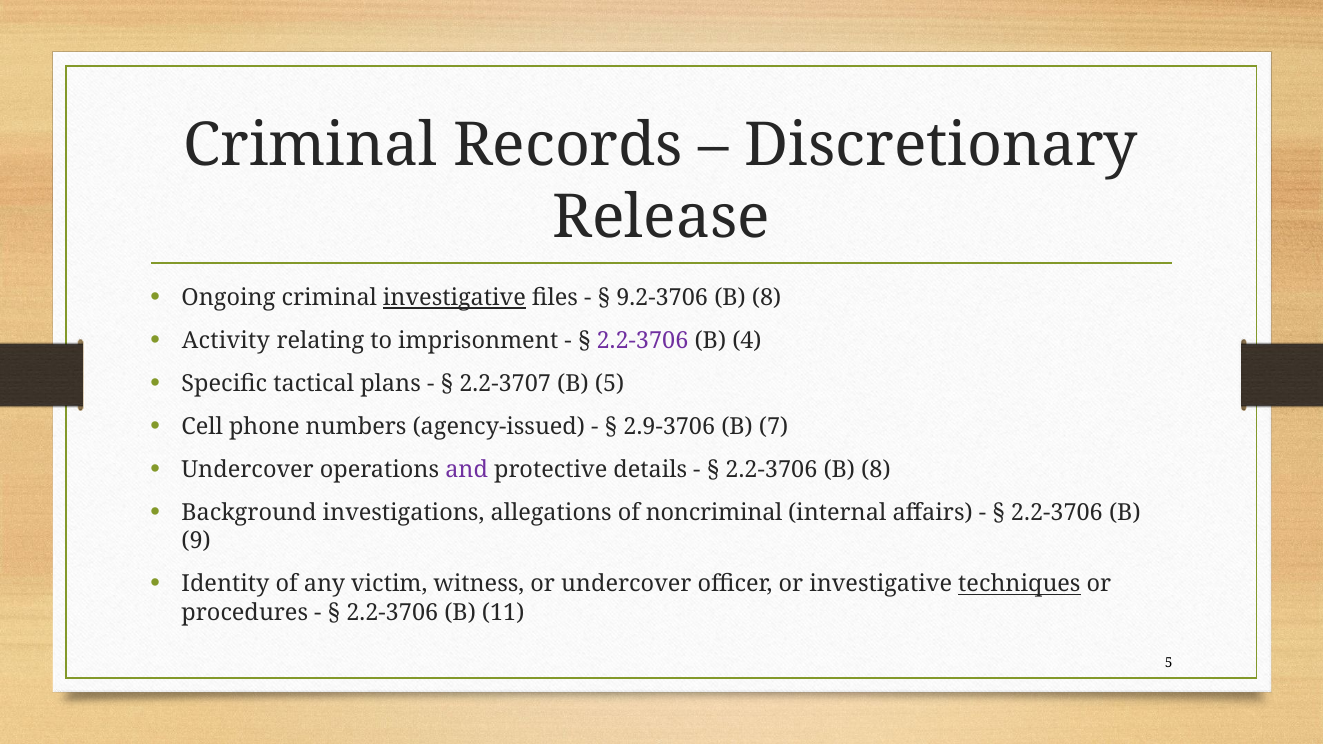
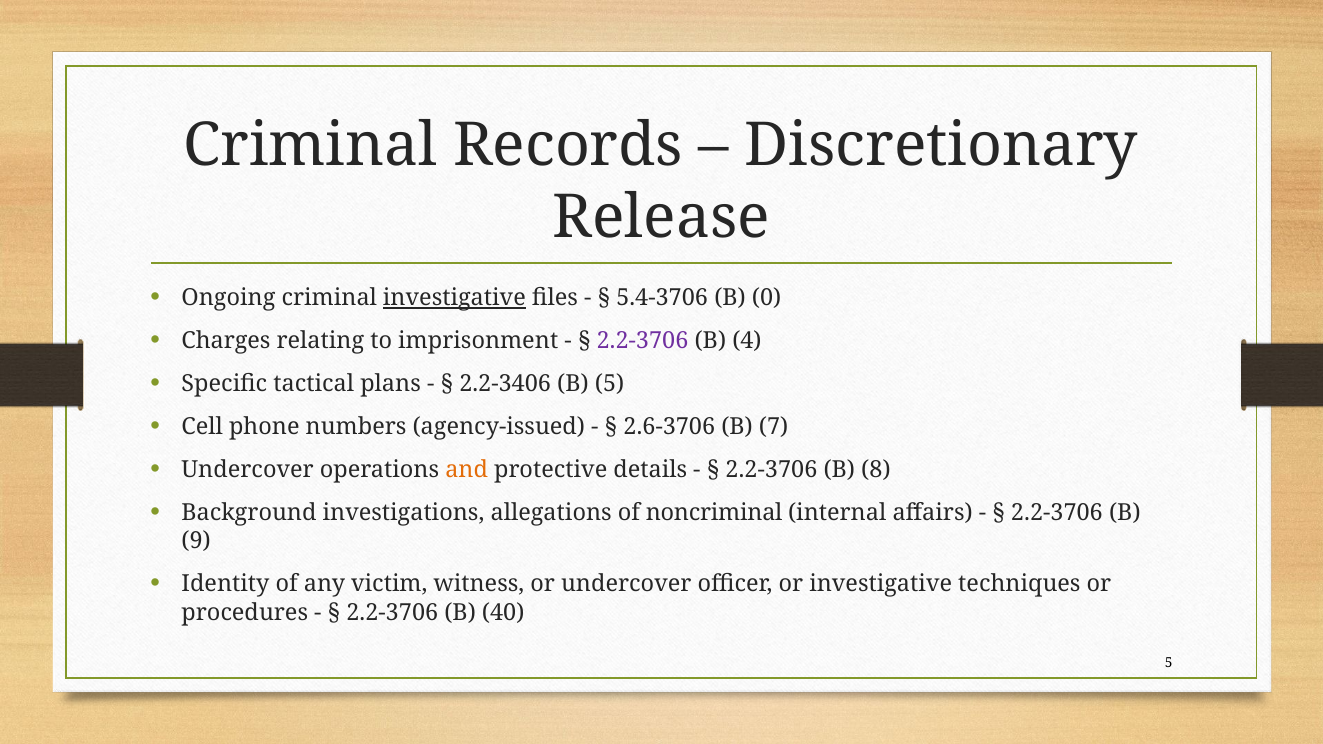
9.2-3706: 9.2-3706 -> 5.4-3706
8 at (767, 298): 8 -> 0
Activity: Activity -> Charges
2.2-3707: 2.2-3707 -> 2.2-3406
2.9-3706: 2.9-3706 -> 2.6-3706
and colour: purple -> orange
techniques underline: present -> none
11: 11 -> 40
